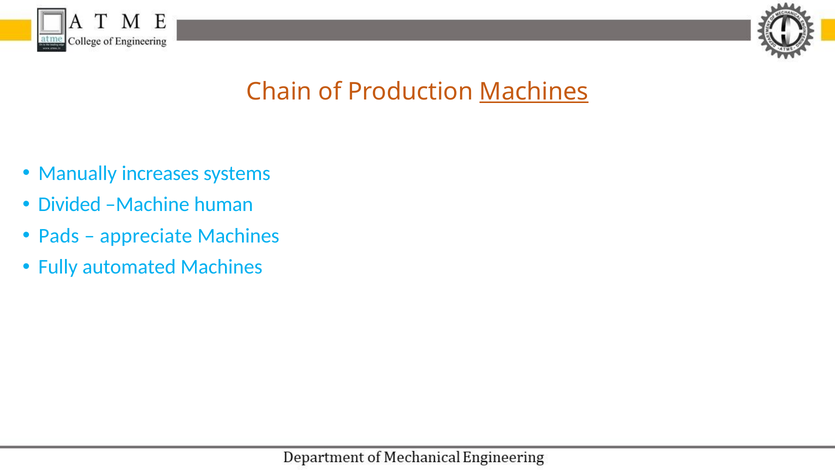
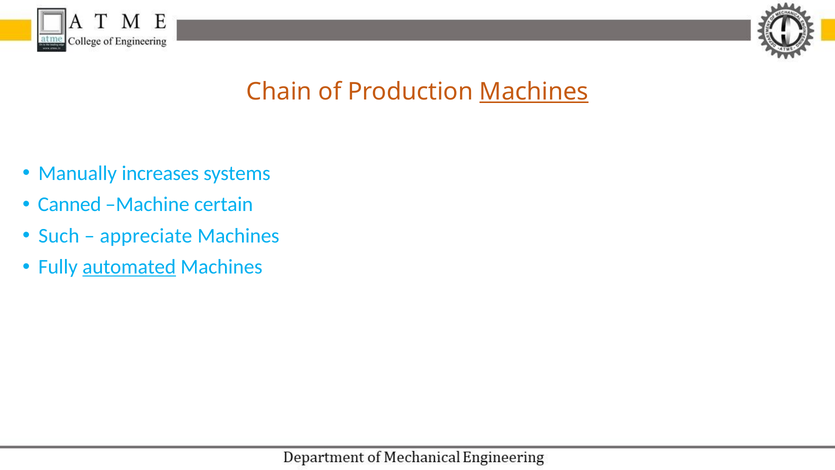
Divided: Divided -> Canned
human: human -> certain
Pads: Pads -> Such
automated underline: none -> present
